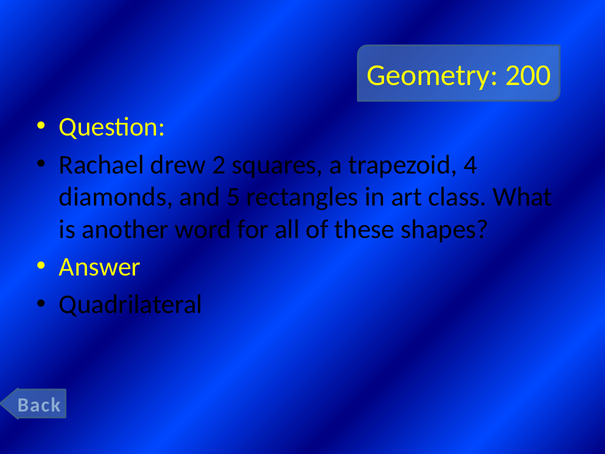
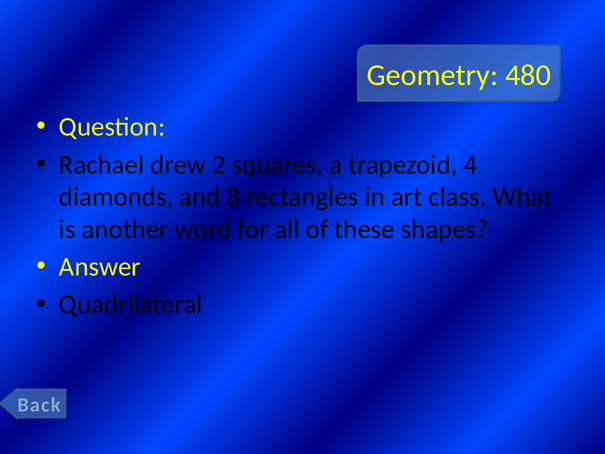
200: 200 -> 480
5: 5 -> 8
